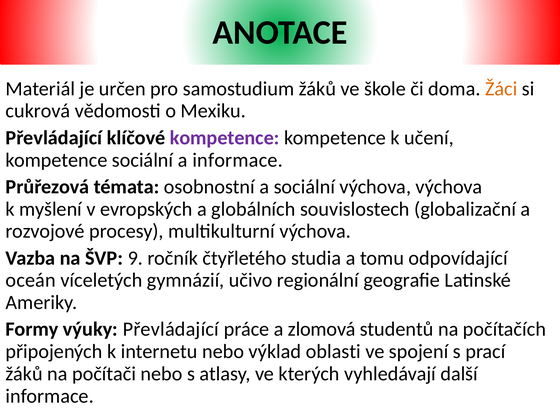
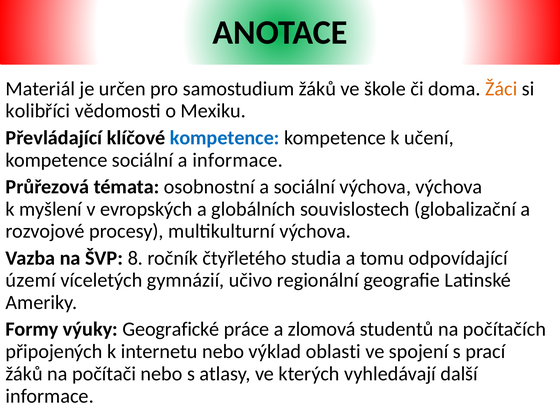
cukrová: cukrová -> kolibříci
kompetence at (225, 138) colour: purple -> blue
9: 9 -> 8
oceán: oceán -> území
výuky Převládající: Převládající -> Geografické
